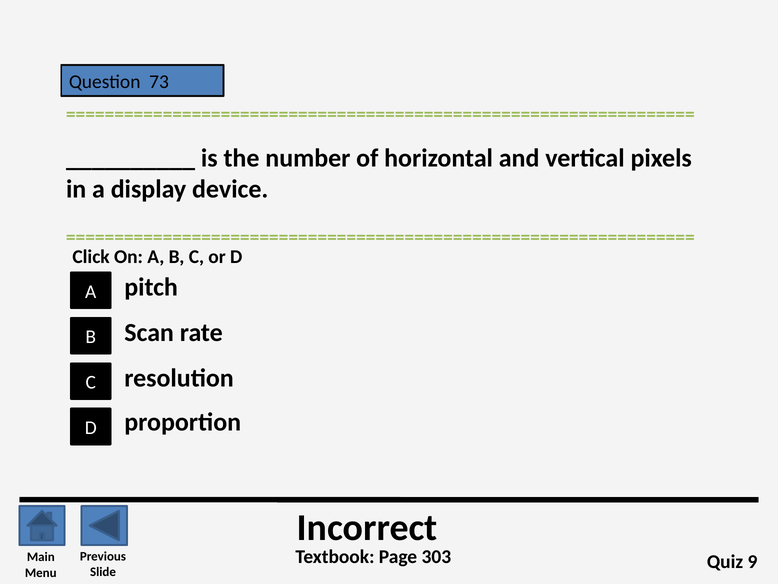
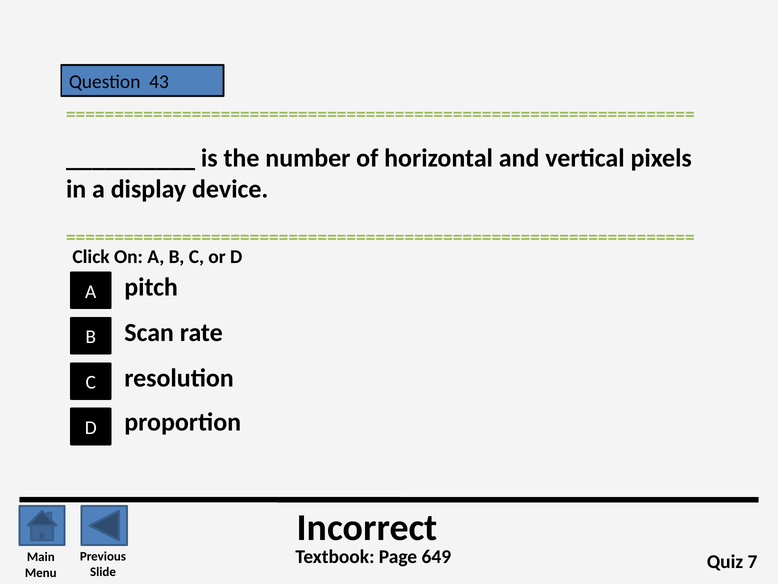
73: 73 -> 43
303: 303 -> 649
9: 9 -> 7
